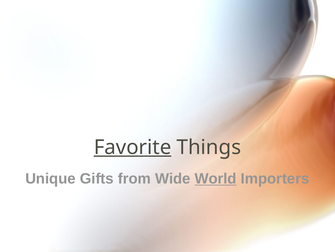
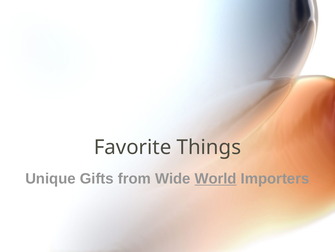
Favorite underline: present -> none
